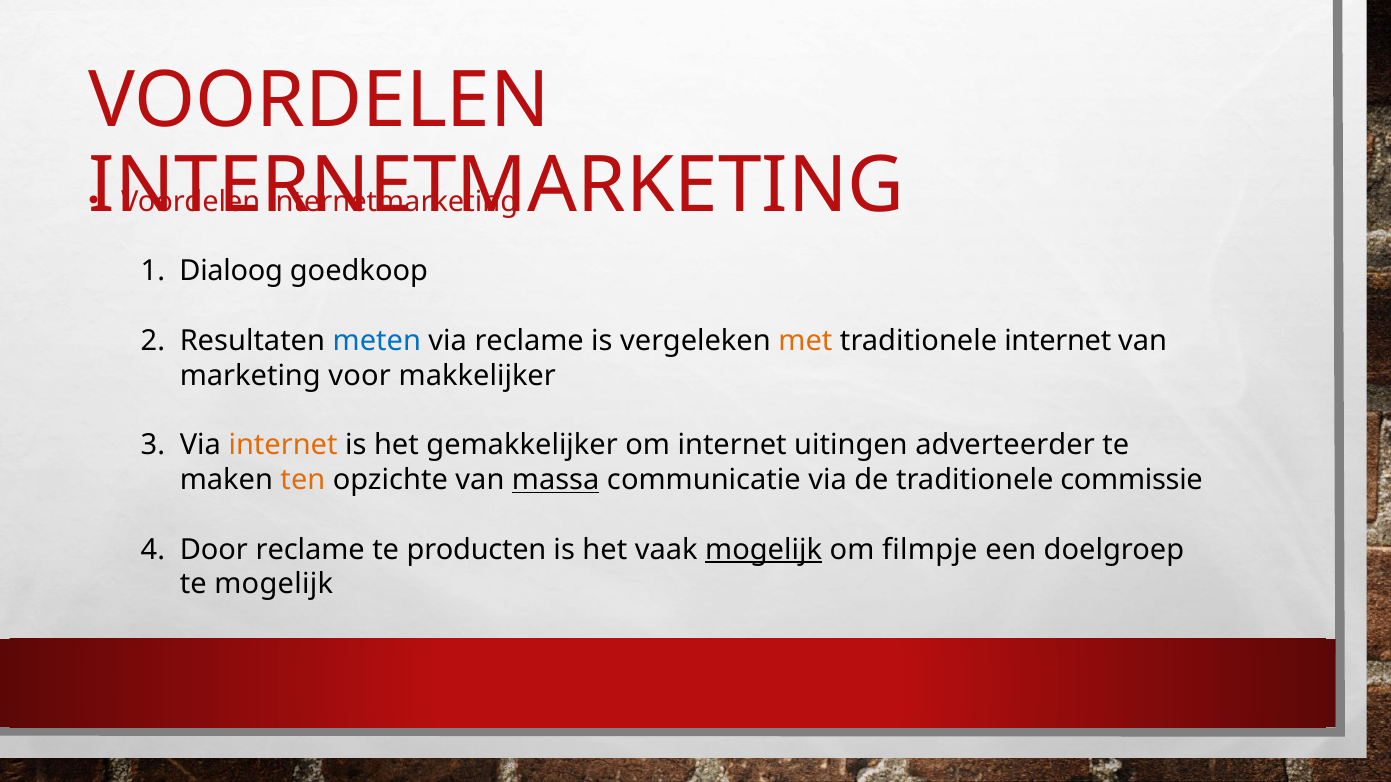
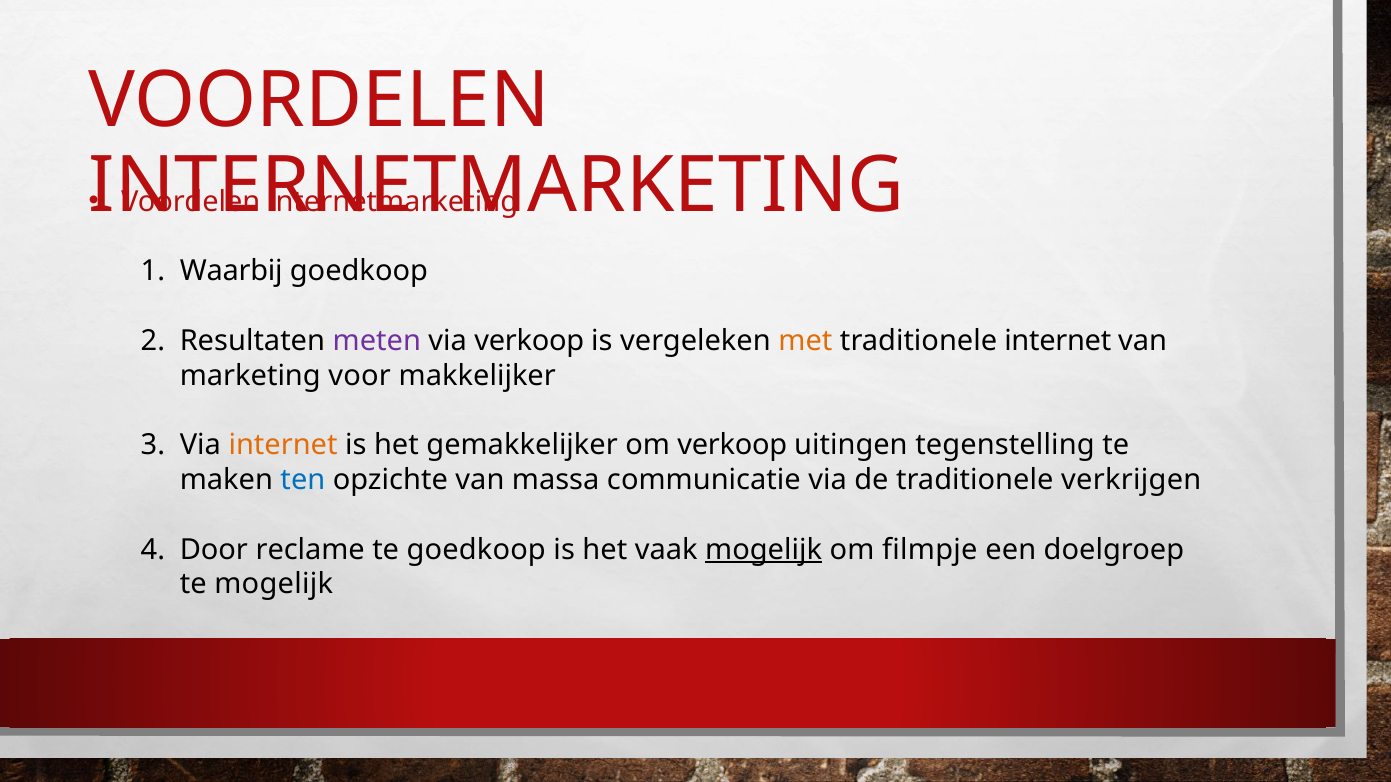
Dialoog: Dialoog -> Waarbij
meten colour: blue -> purple
via reclame: reclame -> verkoop
om internet: internet -> verkoop
adverteerder: adverteerder -> tegenstelling
ten colour: orange -> blue
massa underline: present -> none
commissie: commissie -> verkrijgen
te producten: producten -> goedkoop
